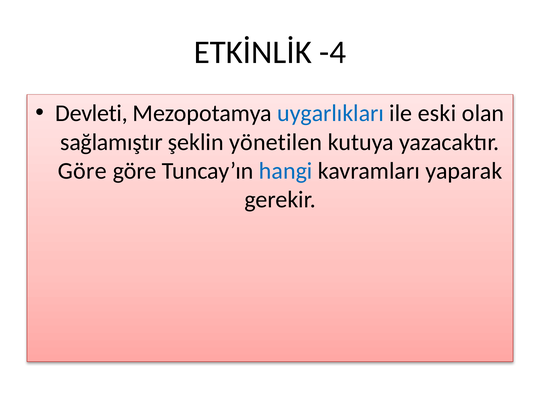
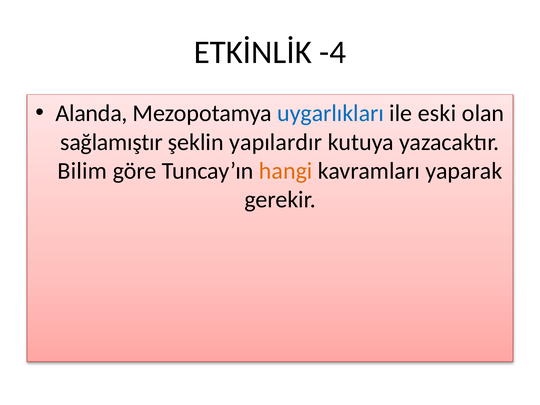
Devleti: Devleti -> Alanda
yönetilen: yönetilen -> yapılardır
Göre at (82, 171): Göre -> Bilim
hangi colour: blue -> orange
